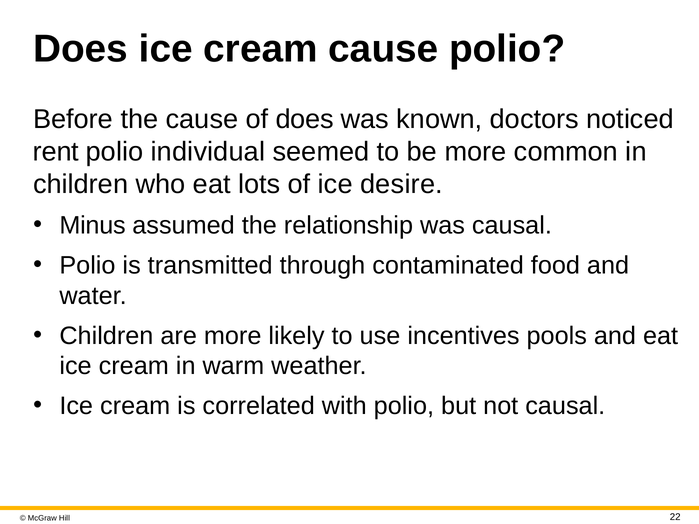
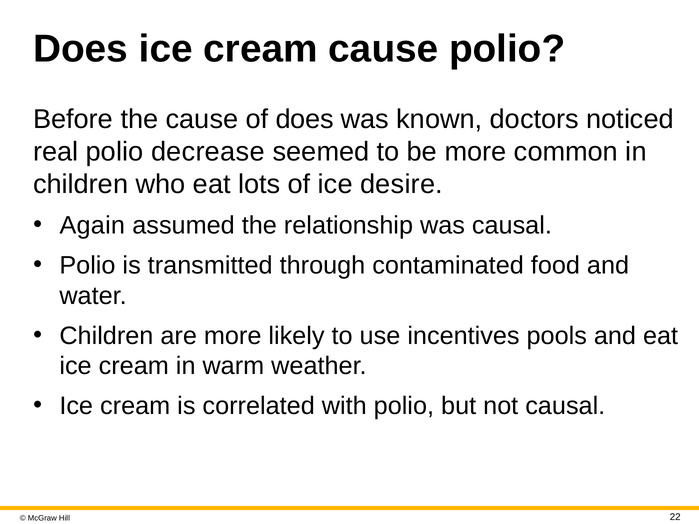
rent: rent -> real
individual: individual -> decrease
Minus: Minus -> Again
